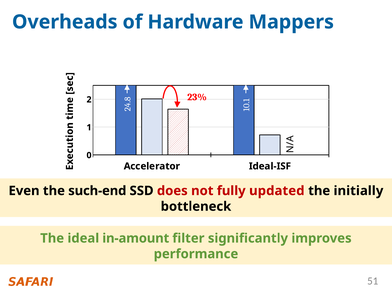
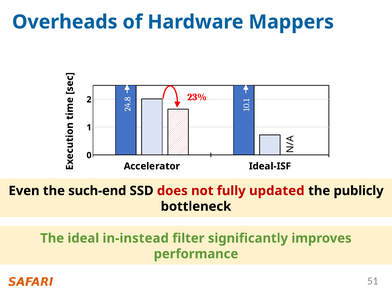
initially: initially -> publicly
in-amount: in-amount -> in-instead
